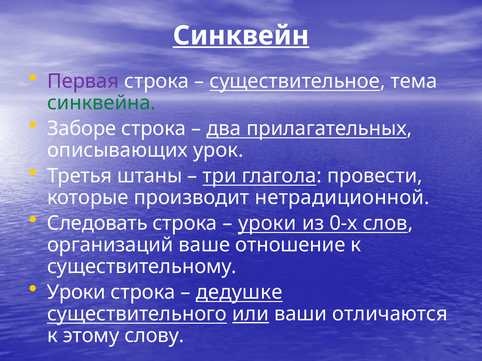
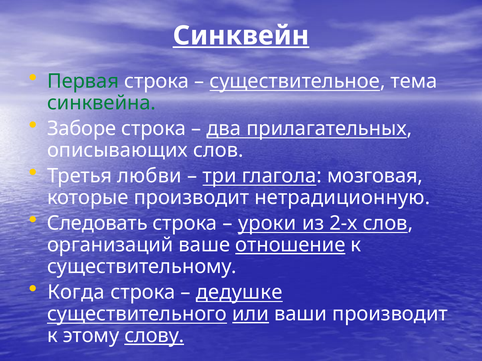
Первая colour: purple -> green
описывающих урок: урок -> слов
штаны: штаны -> любви
провести: провести -> мозговая
нетрадиционной: нетрадиционной -> нетрадиционную
0-х: 0-х -> 2-х
отношение underline: none -> present
Уроки at (76, 293): Уроки -> Когда
ваши отличаются: отличаются -> производит
слову underline: none -> present
